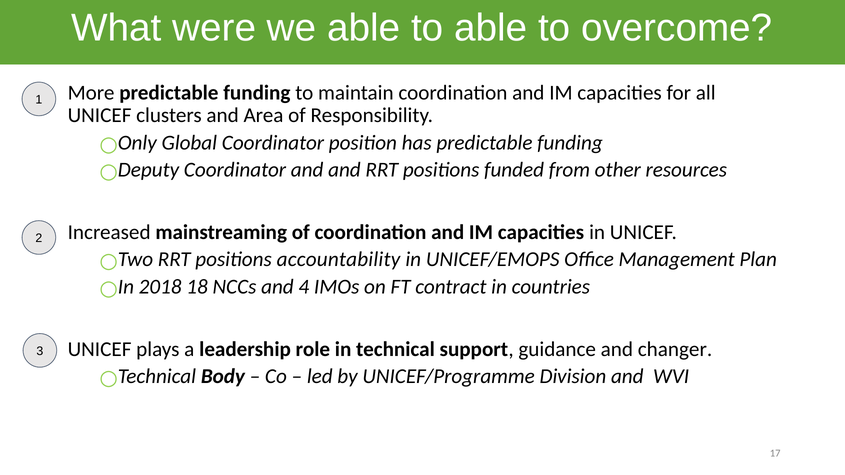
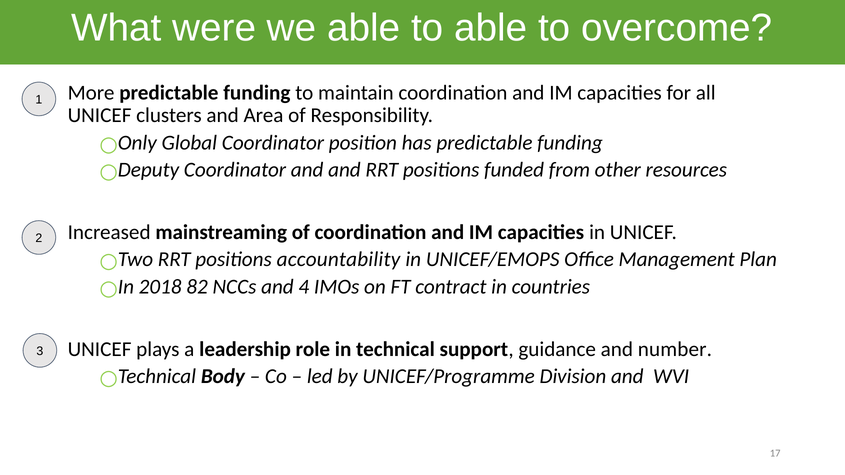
18: 18 -> 82
changer: changer -> number
